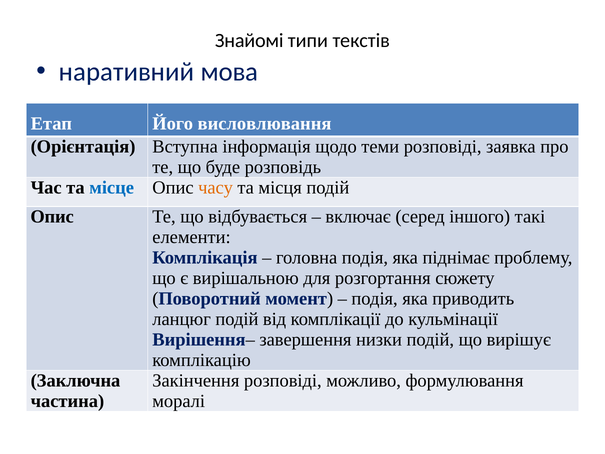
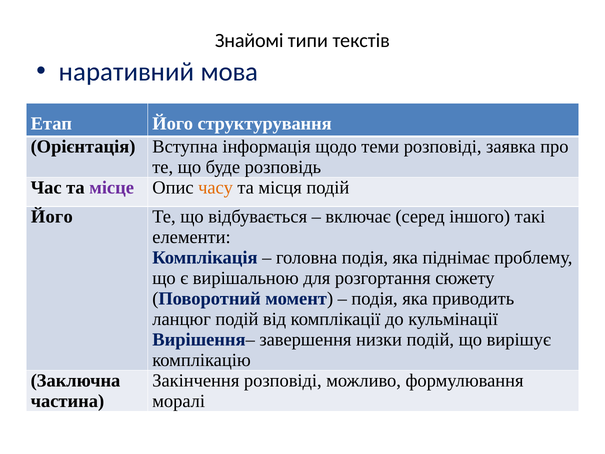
висловлювання: висловлювання -> структурування
місце colour: blue -> purple
Опис at (52, 217): Опис -> Його
